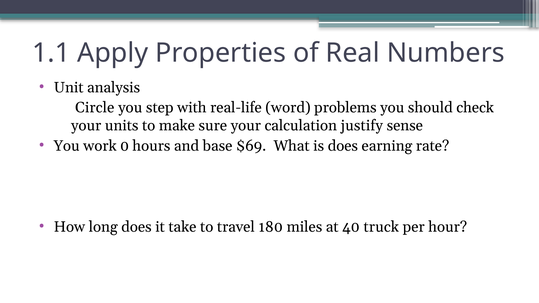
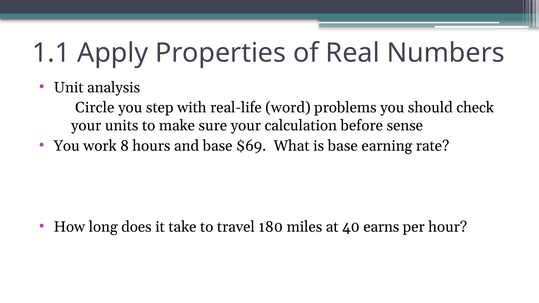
justify: justify -> before
0: 0 -> 8
is does: does -> base
truck: truck -> earns
